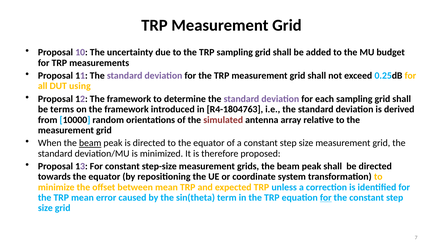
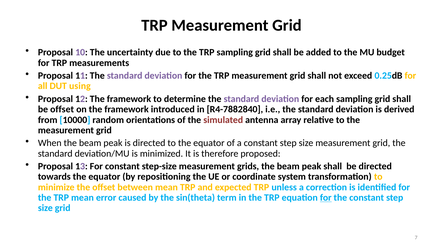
be terms: terms -> offset
R4-1804763: R4-1804763 -> R4-7882840
beam at (90, 143) underline: present -> none
